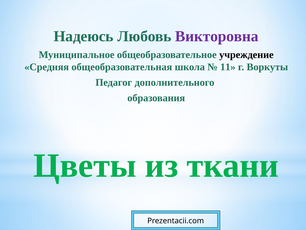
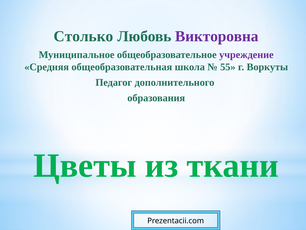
Надеюсь: Надеюсь -> Столько
учреждение colour: black -> purple
11: 11 -> 55
